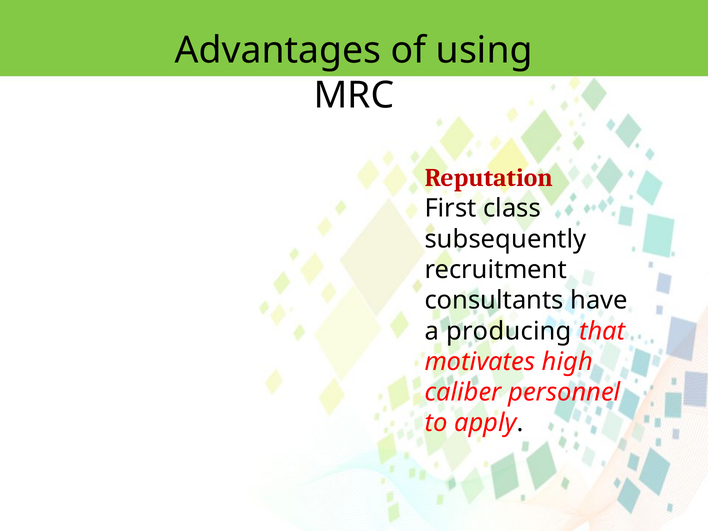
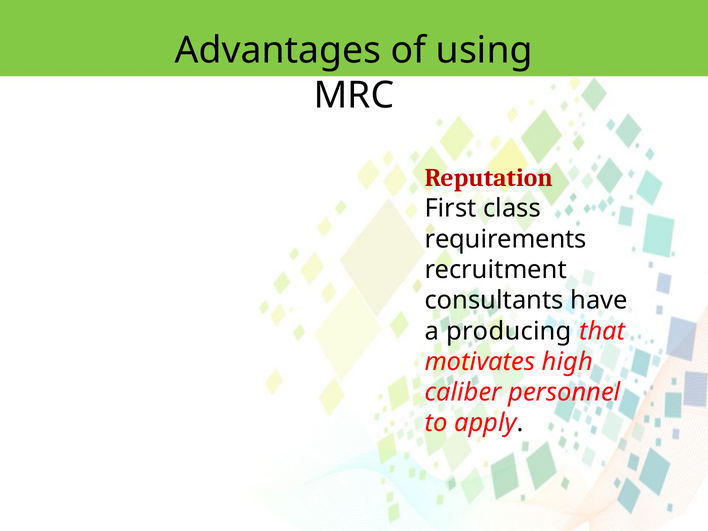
subsequently: subsequently -> requirements
